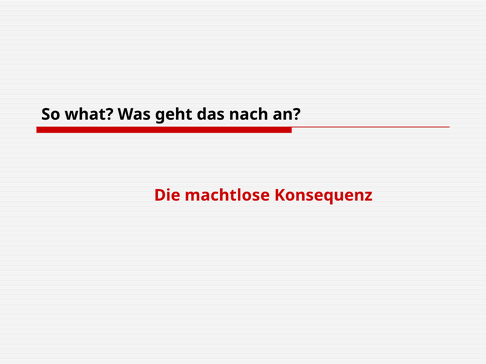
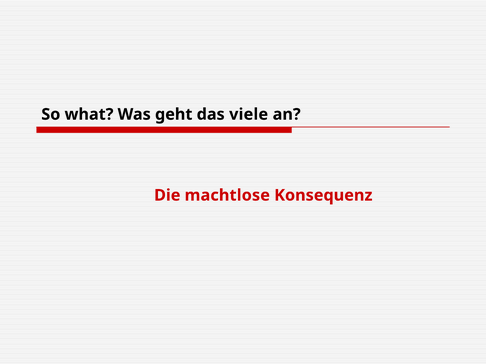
nach: nach -> viele
